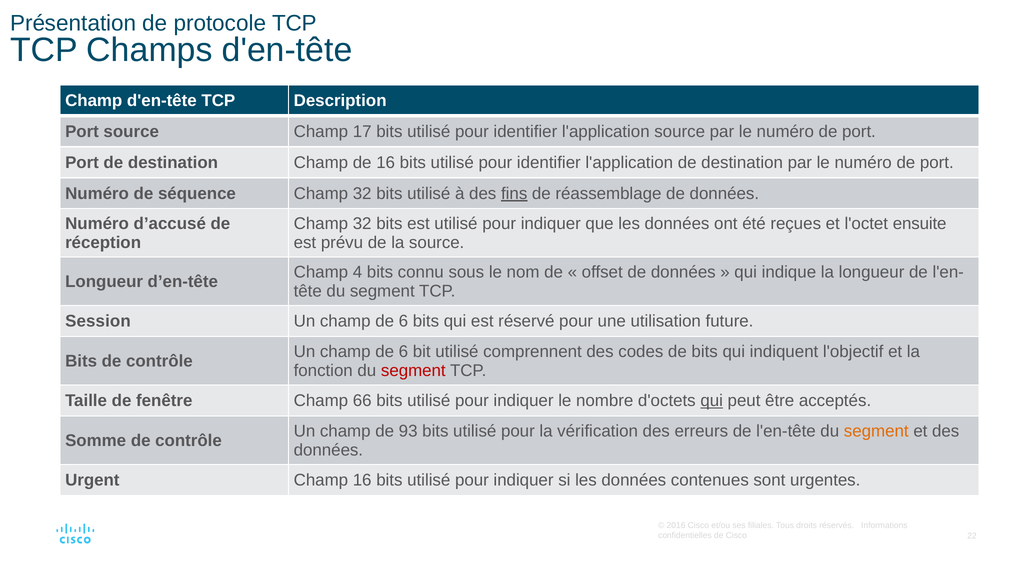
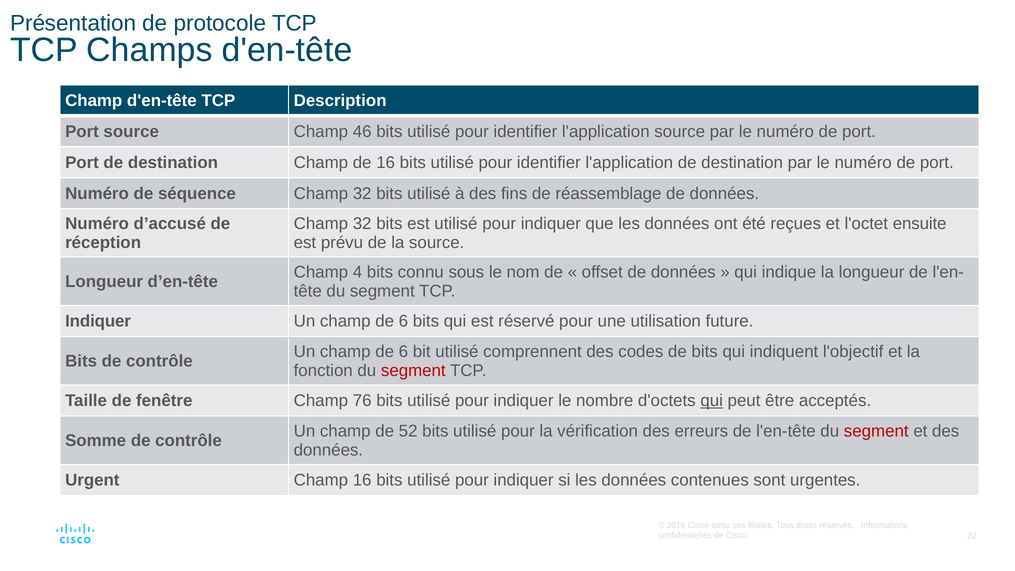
17: 17 -> 46
fins underline: present -> none
Session at (98, 321): Session -> Indiquer
66: 66 -> 76
93: 93 -> 52
segment at (876, 431) colour: orange -> red
